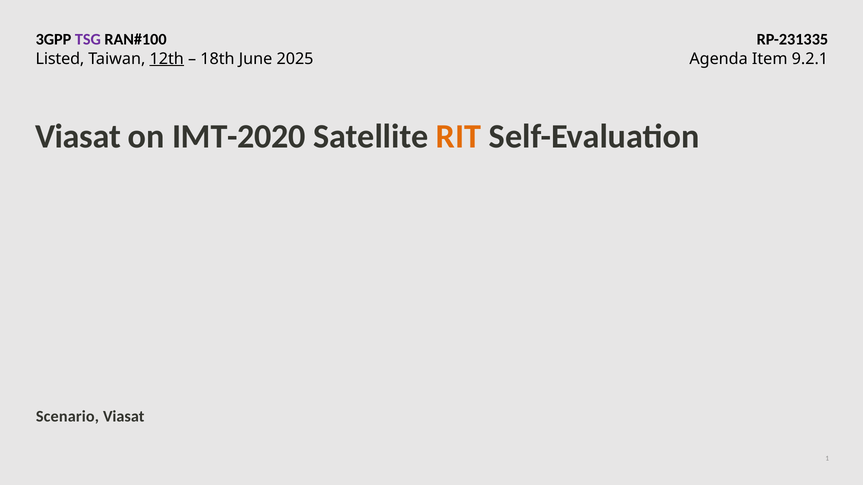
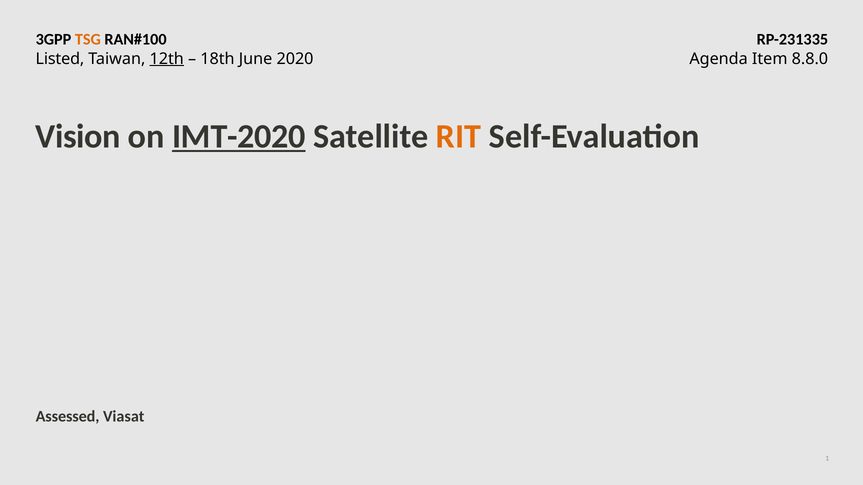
TSG colour: purple -> orange
2025: 2025 -> 2020
9.2.1: 9.2.1 -> 8.8.0
Viasat at (78, 136): Viasat -> Vision
IMT-2020 underline: none -> present
Scenario: Scenario -> Assessed
